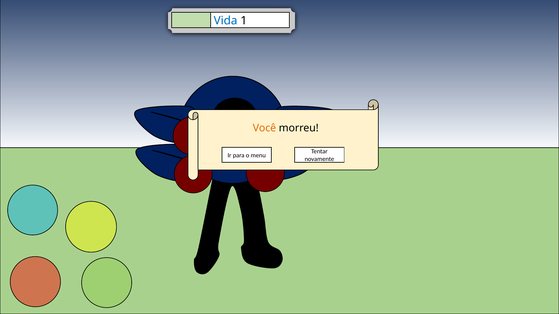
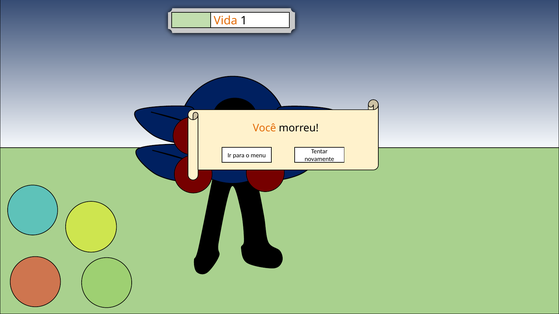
Vida colour: blue -> orange
